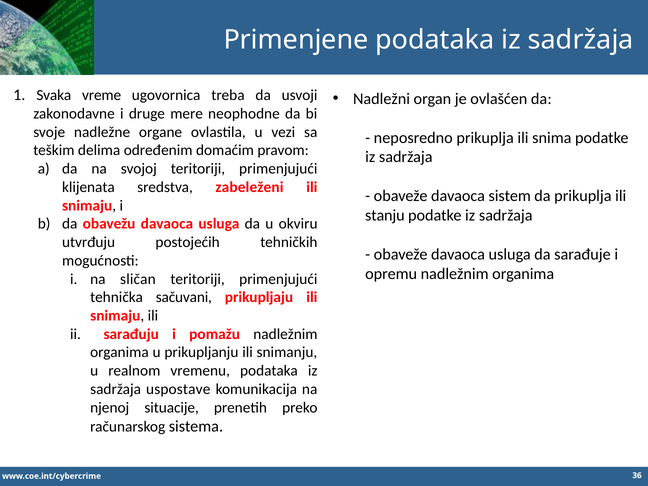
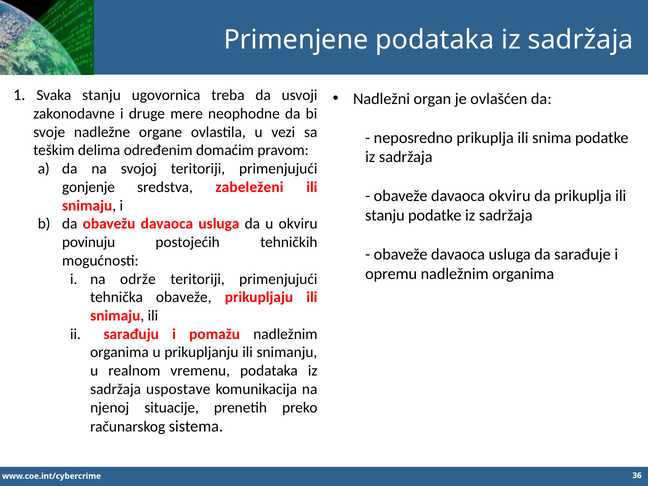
Svaka vreme: vreme -> stanju
klijenata: klijenata -> gonjenje
davaoca sistem: sistem -> okviru
utvrđuju: utvrđuju -> povinuju
sličan: sličan -> održe
tehnička sačuvani: sačuvani -> obaveže
